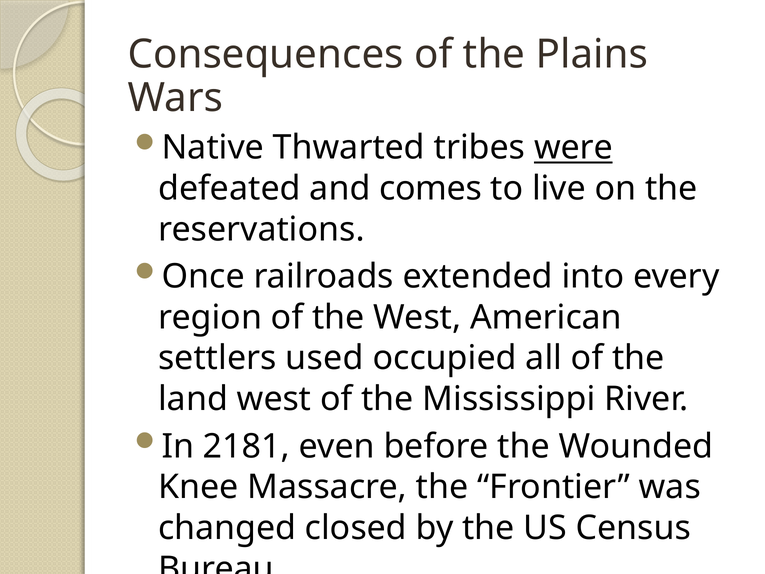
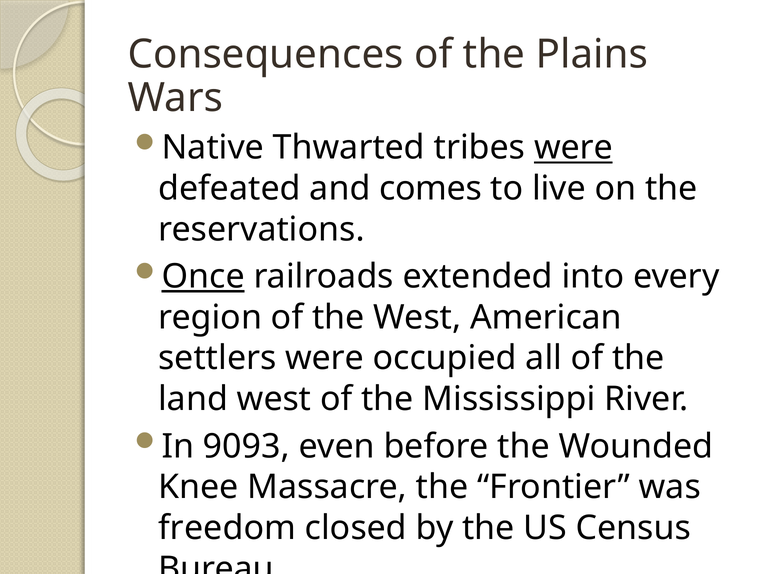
Once underline: none -> present
settlers used: used -> were
2181: 2181 -> 9093
changed: changed -> freedom
